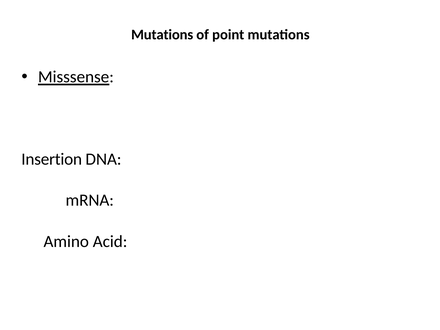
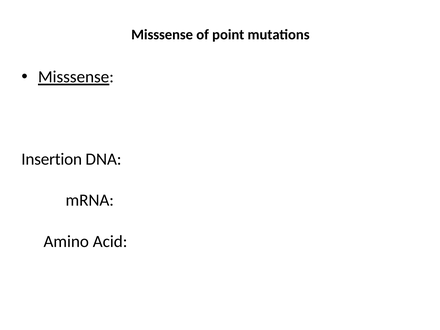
Mutations at (162, 35): Mutations -> Misssense
